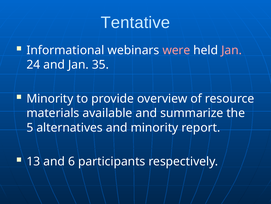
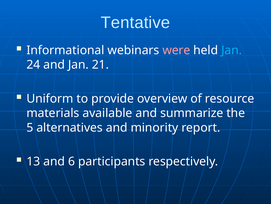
Jan at (232, 50) colour: pink -> light blue
35: 35 -> 21
Minority at (50, 98): Minority -> Uniform
